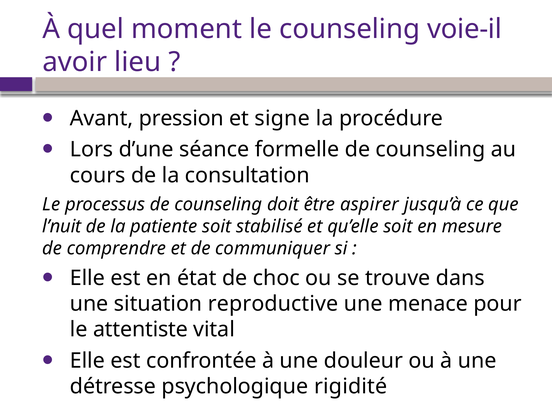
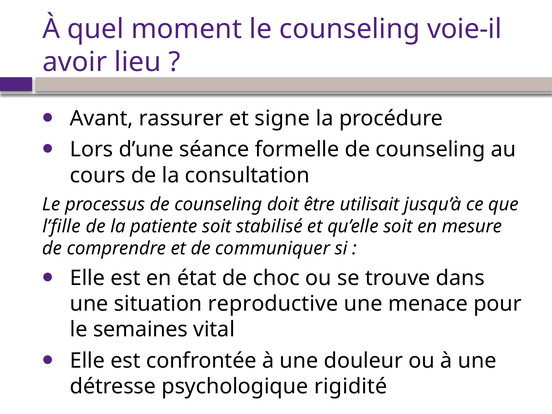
pression: pression -> rassurer
aspirer: aspirer -> utilisait
l’nuit: l’nuit -> l’fille
attentiste: attentiste -> semaines
